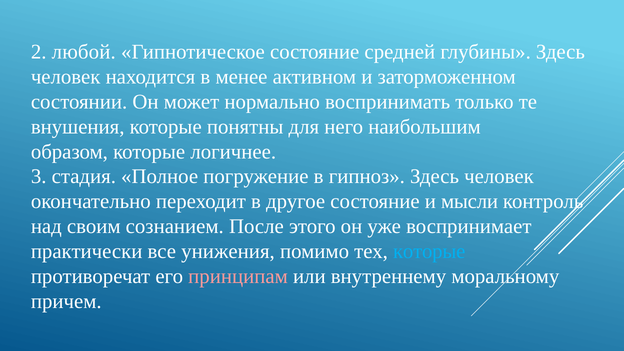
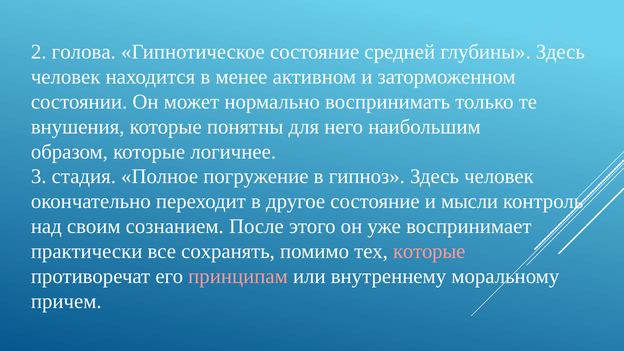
любой: любой -> голова
унижения: унижения -> сохранять
которые at (429, 252) colour: light blue -> pink
